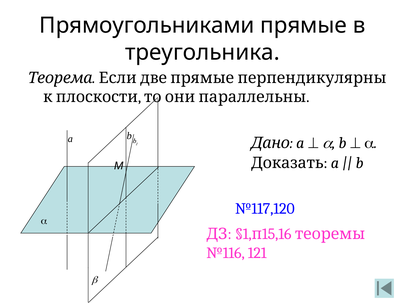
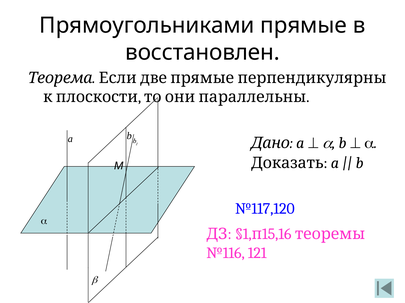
треугольника: треугольника -> восстановлен
